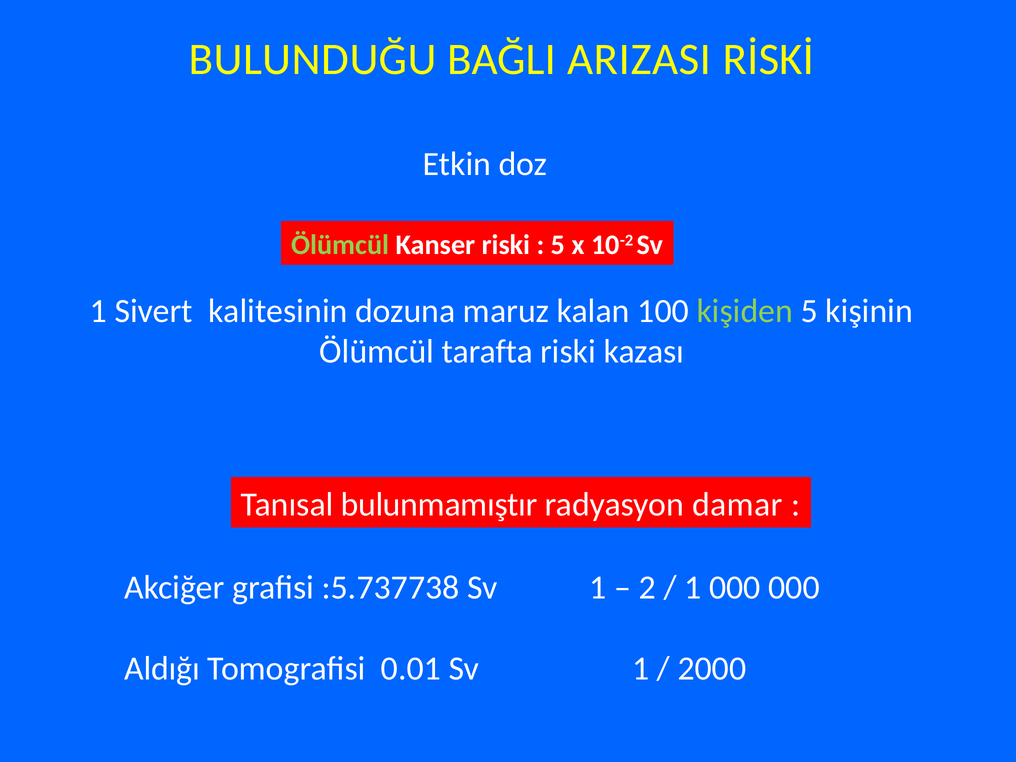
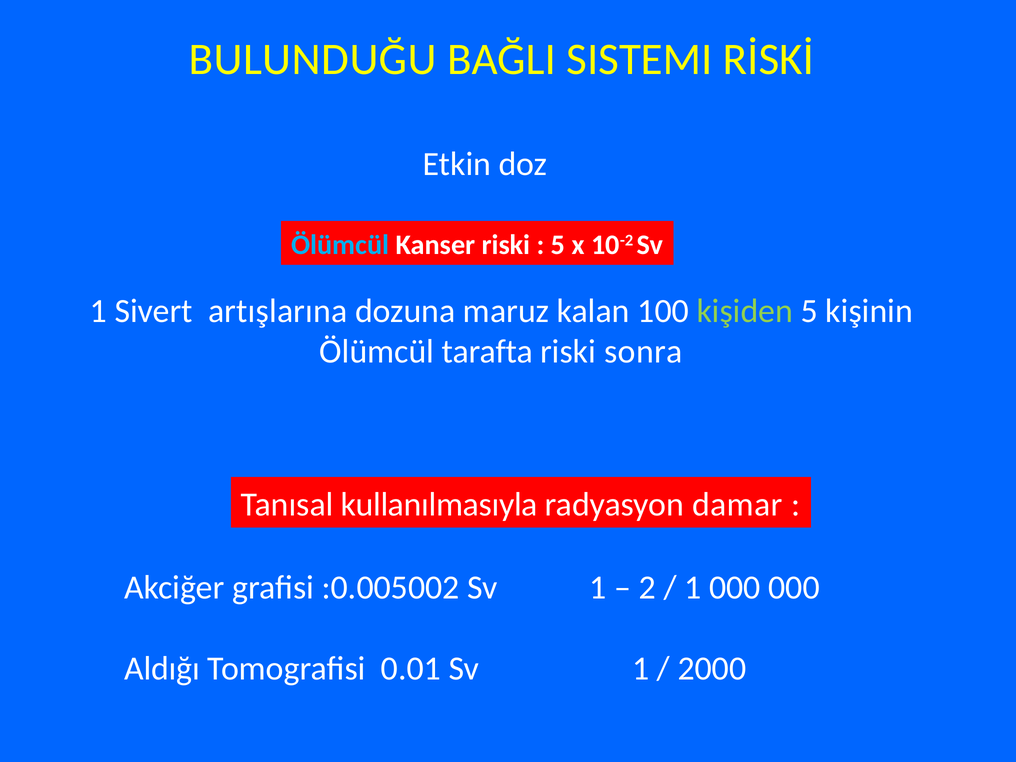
ARIZASI: ARIZASI -> SISTEMI
Ölümcül at (340, 245) colour: light green -> light blue
kalitesinin: kalitesinin -> artışlarına
kazası: kazası -> sonra
bulunmamıştır: bulunmamıştır -> kullanılmasıyla
:5.737738: :5.737738 -> :0.005002
